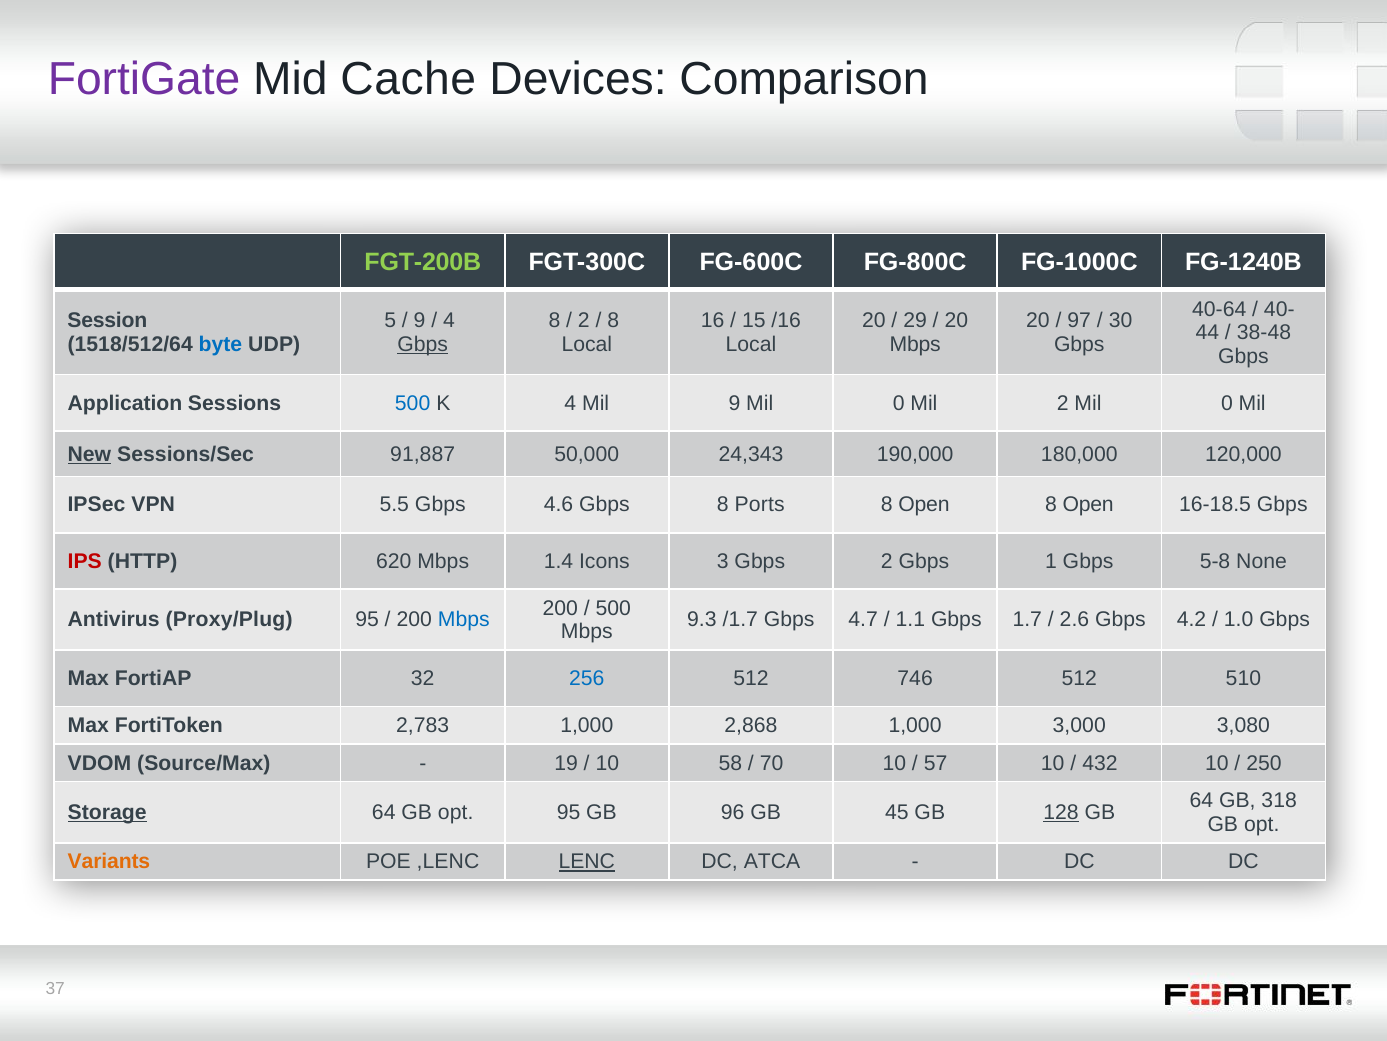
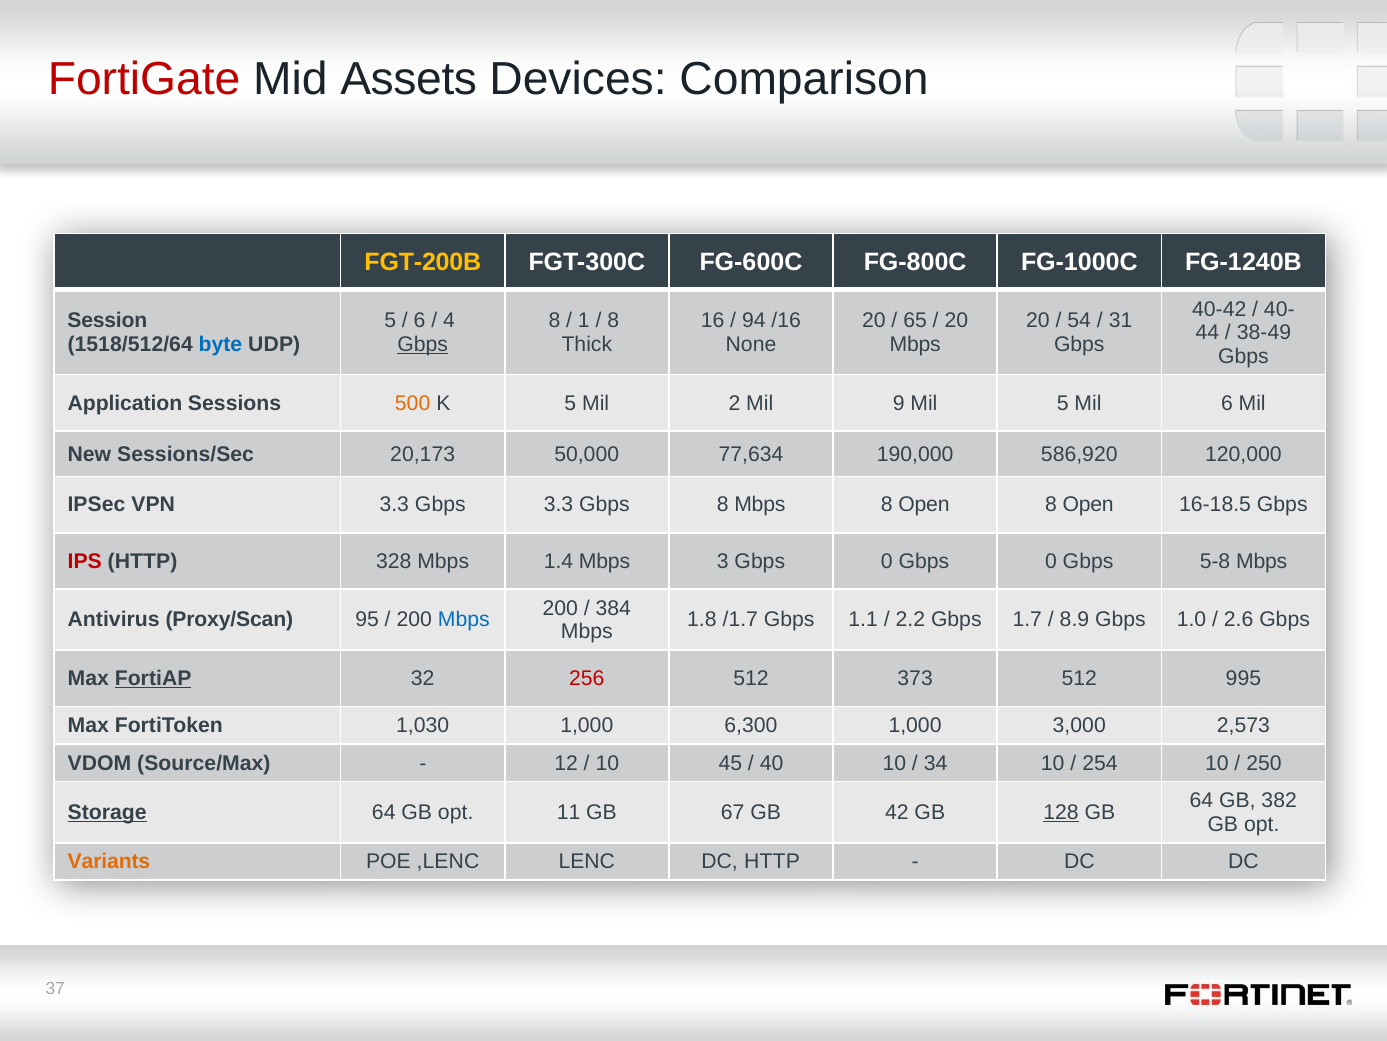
FortiGate colour: purple -> red
Cache: Cache -> Assets
FGT-200B colour: light green -> yellow
40-64: 40-64 -> 40-42
9 at (420, 321): 9 -> 6
2 at (584, 321): 2 -> 1
15: 15 -> 94
29: 29 -> 65
97: 97 -> 54
30: 30 -> 31
38-48: 38-48 -> 38-49
Local at (587, 344): Local -> Thick
Local at (751, 344): Local -> None
500 at (413, 403) colour: blue -> orange
K 4: 4 -> 5
Mil 9: 9 -> 2
0 at (899, 403): 0 -> 9
Mil 2: 2 -> 5
0 at (1227, 403): 0 -> 6
New underline: present -> none
91,887: 91,887 -> 20,173
24,343: 24,343 -> 77,634
180,000: 180,000 -> 586,920
VPN 5.5: 5.5 -> 3.3
Gbps 4.6: 4.6 -> 3.3
8 Ports: Ports -> Mbps
620: 620 -> 328
1.4 Icons: Icons -> Mbps
3 Gbps 2: 2 -> 0
1 at (1051, 561): 1 -> 0
5-8 None: None -> Mbps
500 at (613, 608): 500 -> 384
Proxy/Plug: Proxy/Plug -> Proxy/Scan
9.3: 9.3 -> 1.8
4.7: 4.7 -> 1.1
1.1: 1.1 -> 2.2
2.6: 2.6 -> 8.9
4.2: 4.2 -> 1.0
1.0: 1.0 -> 2.6
FortiAP underline: none -> present
256 colour: blue -> red
746: 746 -> 373
510: 510 -> 995
2,783: 2,783 -> 1,030
2,868: 2,868 -> 6,300
3,080: 3,080 -> 2,573
19: 19 -> 12
58: 58 -> 45
70: 70 -> 40
57: 57 -> 34
432: 432 -> 254
318: 318 -> 382
opt 95: 95 -> 11
96: 96 -> 67
45: 45 -> 42
LENC underline: present -> none
DC ATCA: ATCA -> HTTP
